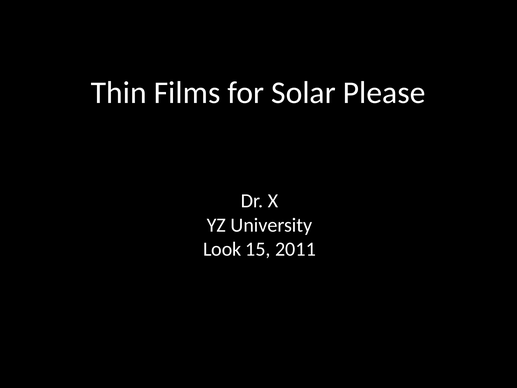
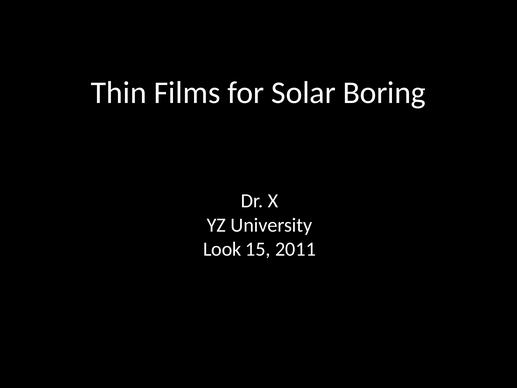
Please: Please -> Boring
